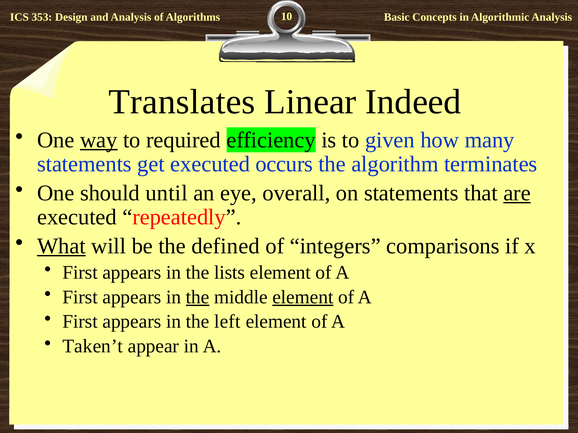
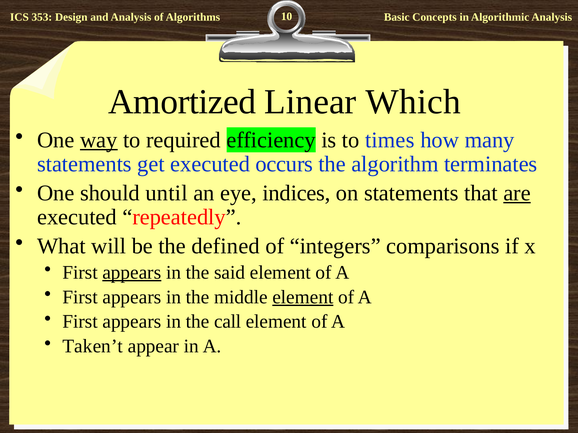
Translates: Translates -> Amortized
Indeed: Indeed -> Which
given: given -> times
overall: overall -> indices
What underline: present -> none
appears at (132, 273) underline: none -> present
lists: lists -> said
the at (198, 297) underline: present -> none
left: left -> call
